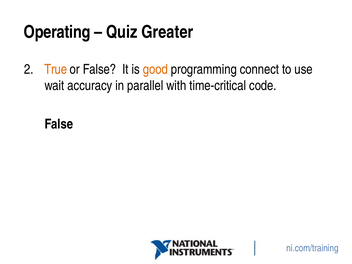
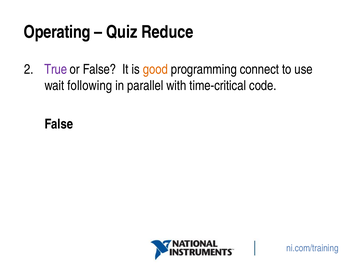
Greater: Greater -> Reduce
True colour: orange -> purple
accuracy: accuracy -> following
